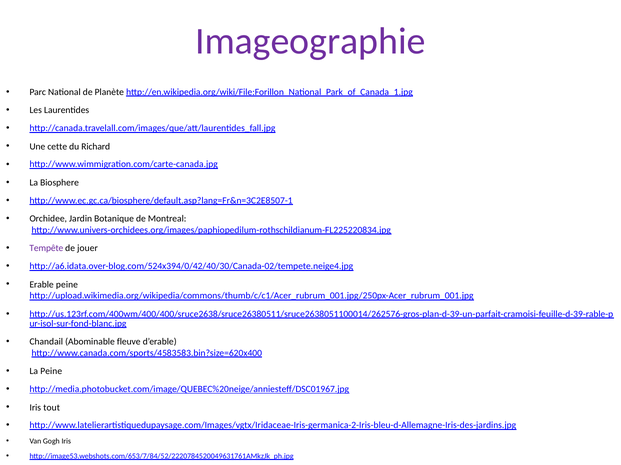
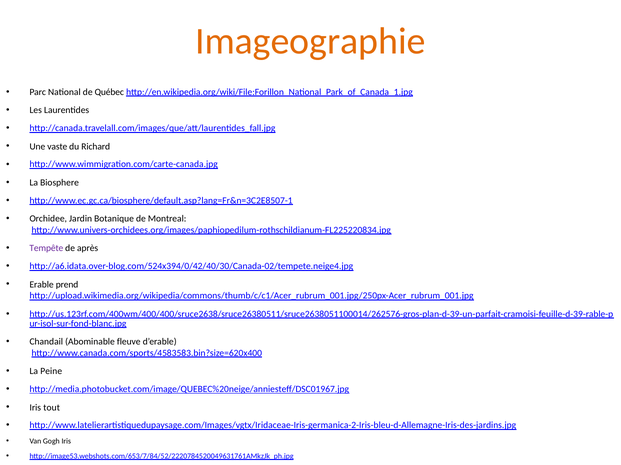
Imageographie colour: purple -> orange
Planète: Planète -> Québec
cette: cette -> vaste
jouer: jouer -> après
Erable peine: peine -> prend
